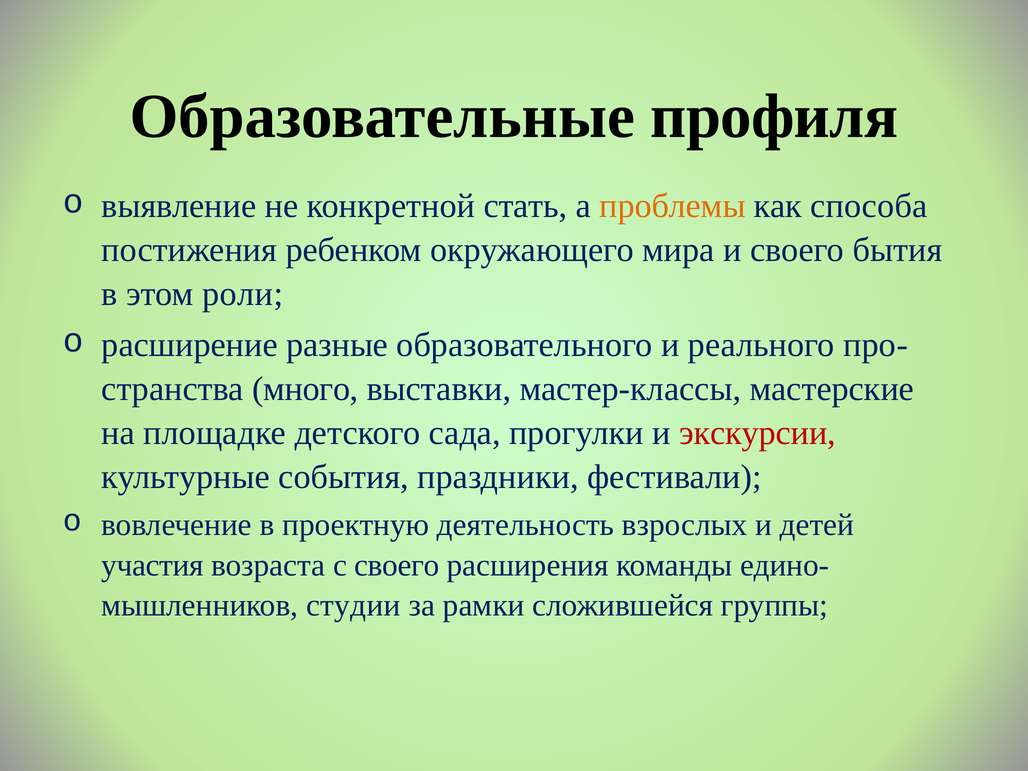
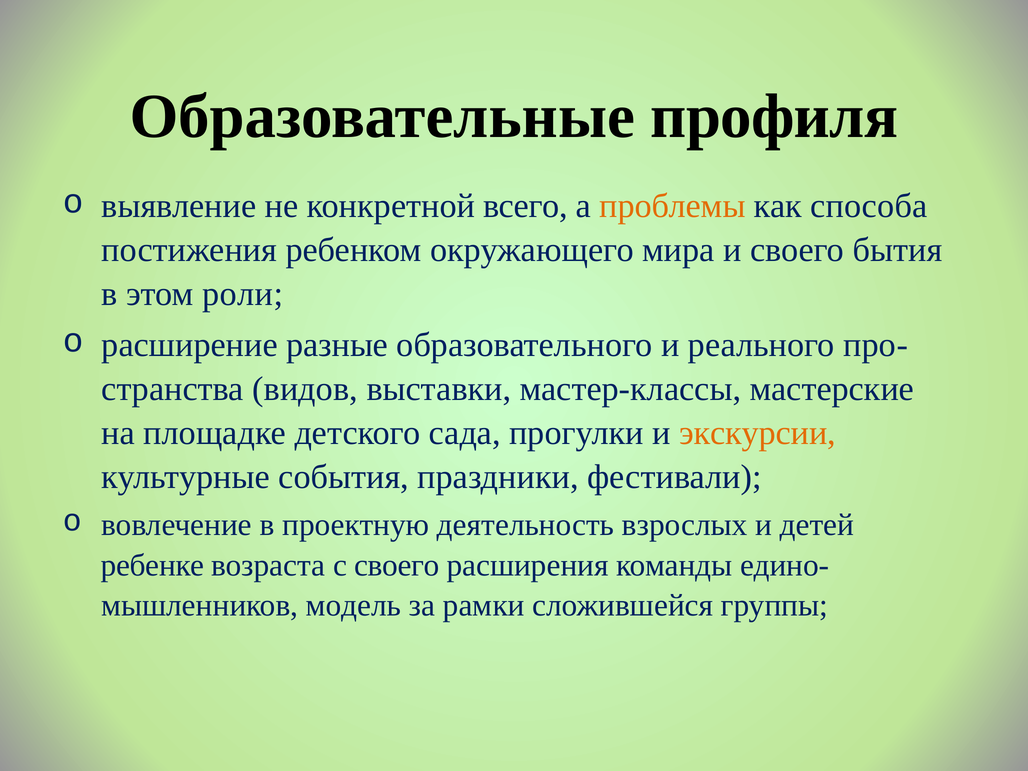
стать: стать -> всего
много: много -> видов
экскурсии colour: red -> orange
участия: участия -> ребенке
студии: студии -> модель
